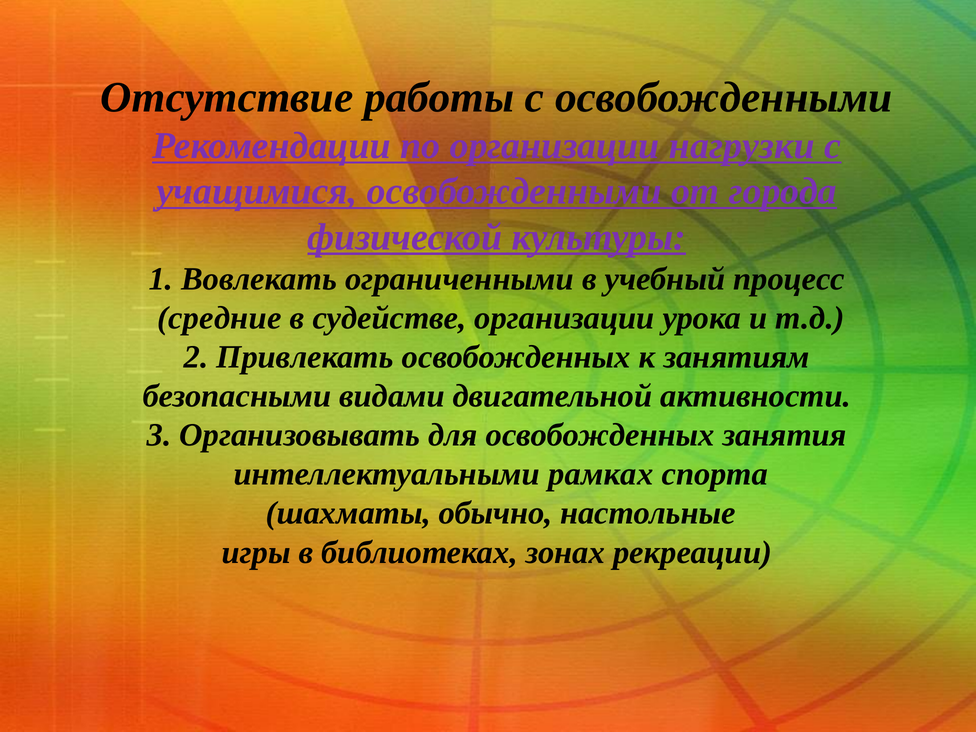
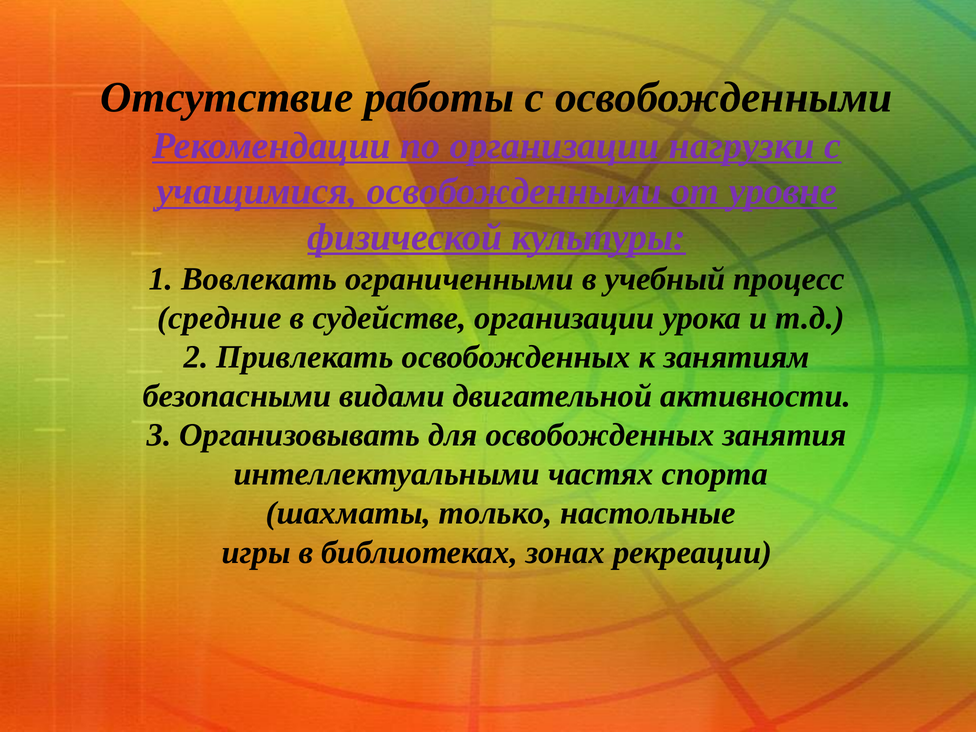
города: города -> уровне
рамках: рамках -> частях
обычно: обычно -> только
